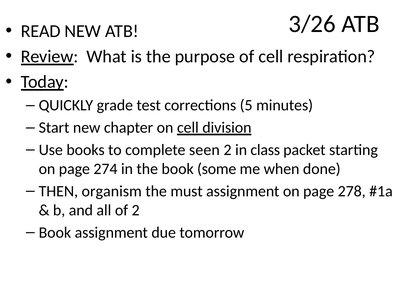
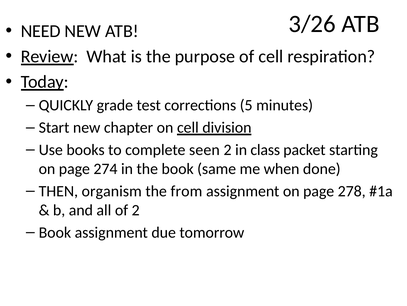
READ: READ -> NEED
some: some -> same
must: must -> from
